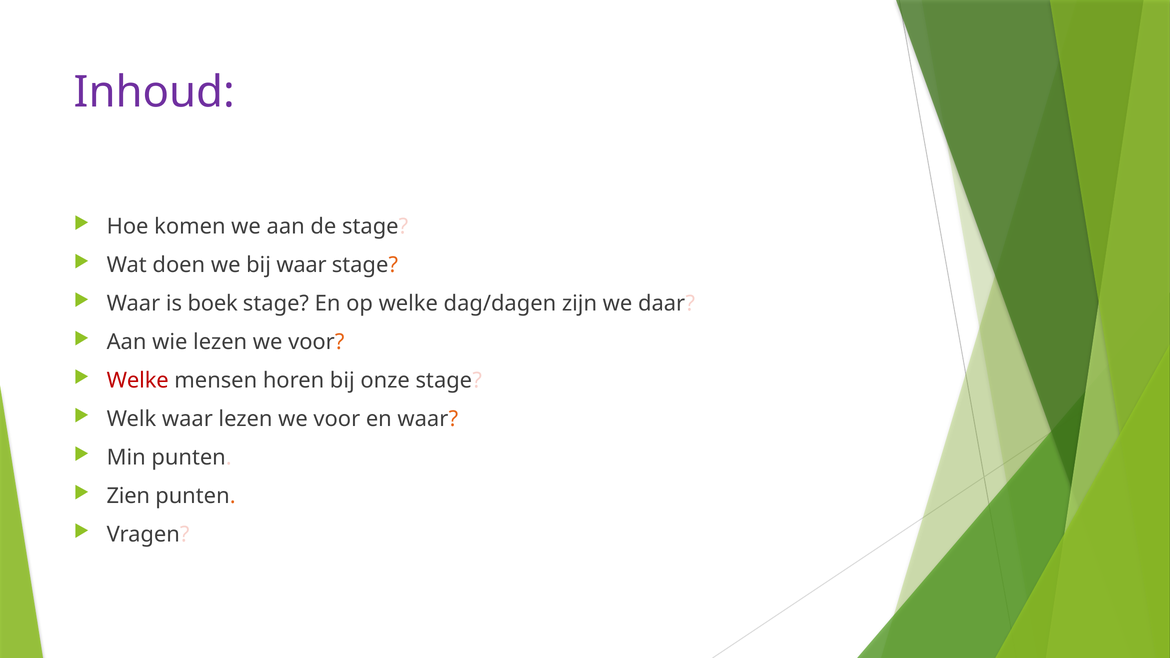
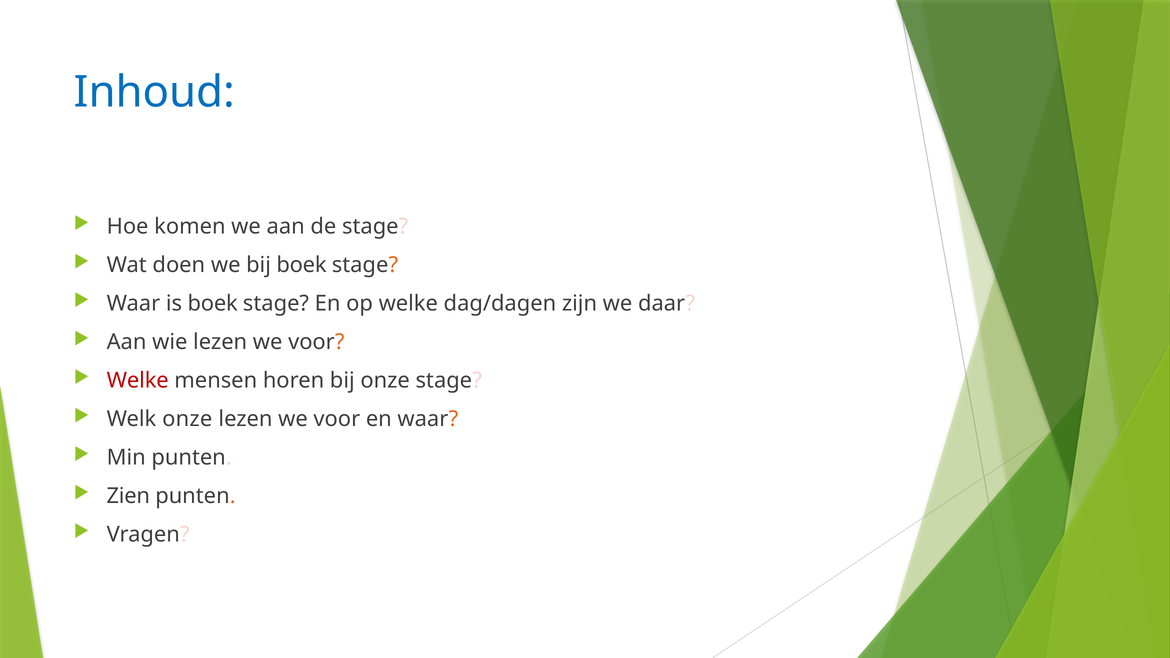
Inhoud colour: purple -> blue
bij waar: waar -> boek
Welk waar: waar -> onze
